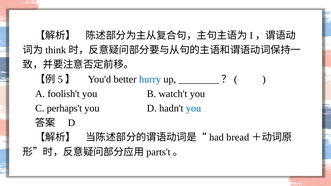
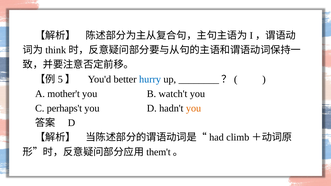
foolish't: foolish't -> mother't
you at (194, 108) colour: blue -> orange
bread: bread -> climb
parts't: parts't -> them't
